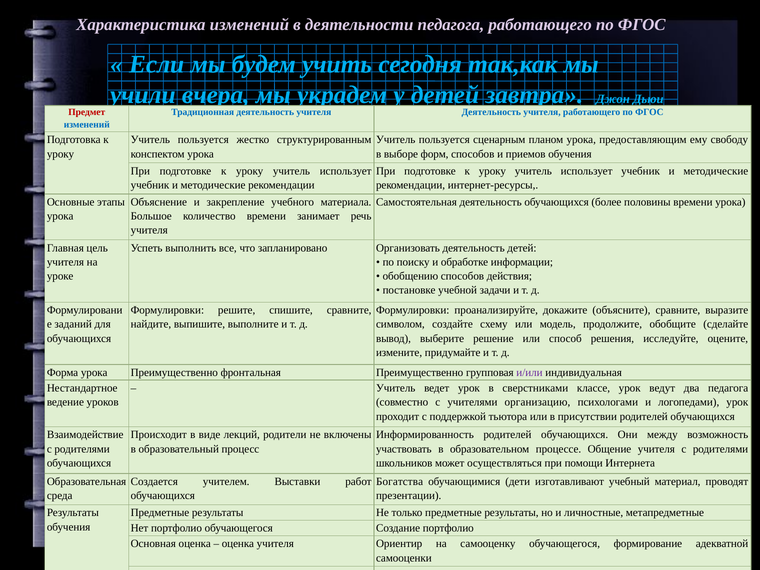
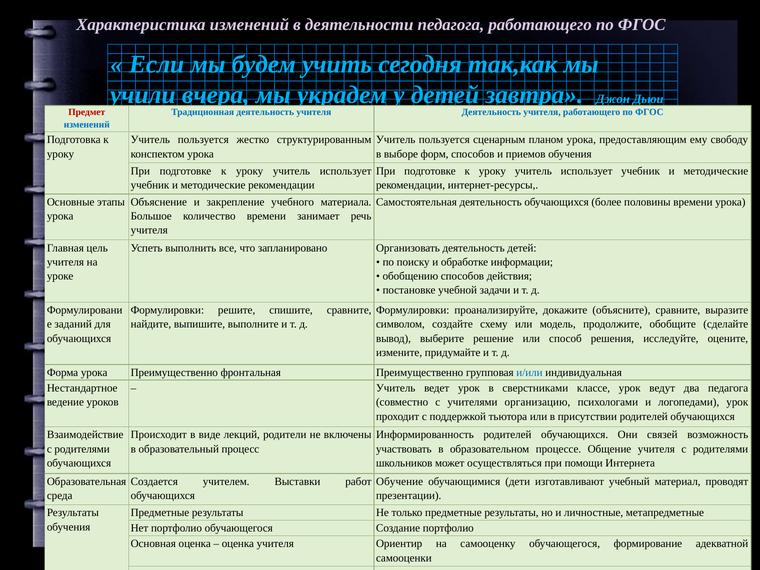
и/или colour: purple -> blue
между: между -> связей
Богатства: Богатства -> Обучение
